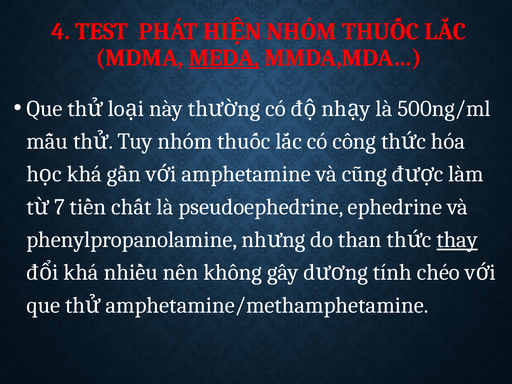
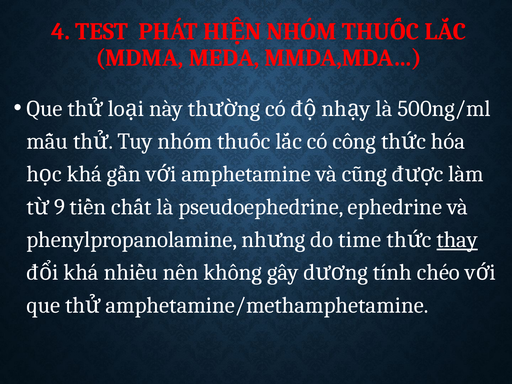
MEDA underline: present -> none
7: 7 -> 9
than: than -> time
